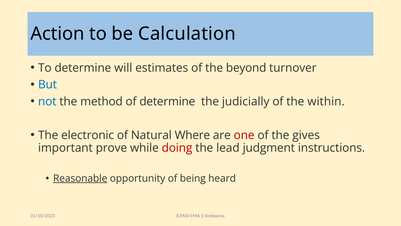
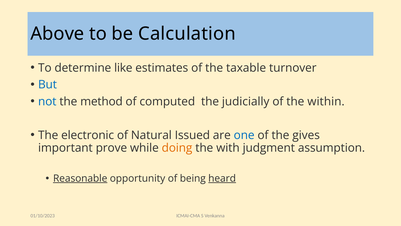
Action: Action -> Above
will: will -> like
beyond: beyond -> taxable
of determine: determine -> computed
Where: Where -> Issued
one colour: red -> blue
doing colour: red -> orange
lead: lead -> with
instructions: instructions -> assumption
heard underline: none -> present
